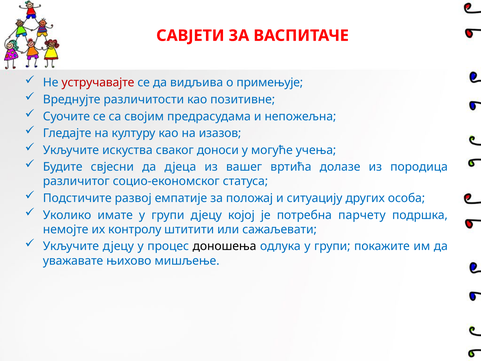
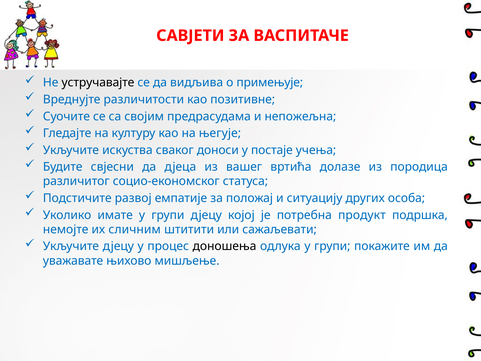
устручавајте colour: red -> black
изазов: изазов -> његује
могуће: могуће -> постаје
парчету: парчету -> продукт
контролу: контролу -> сличним
